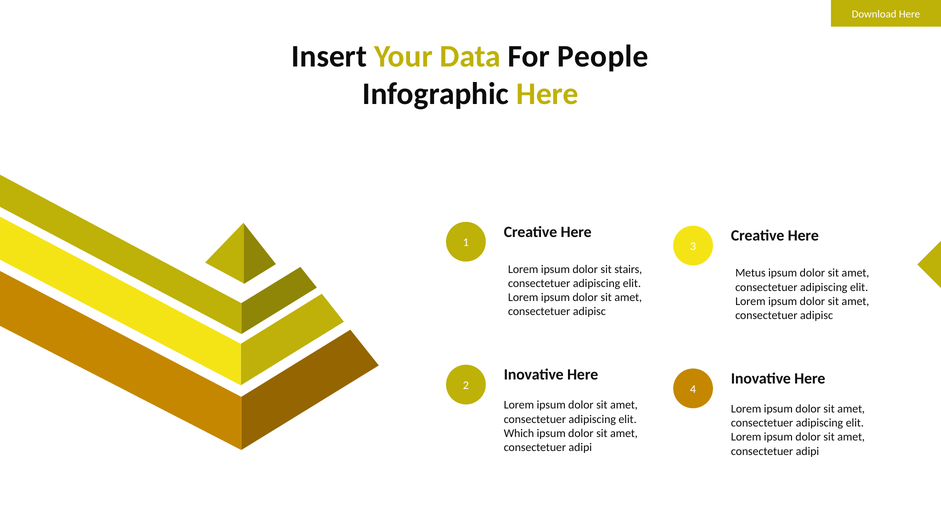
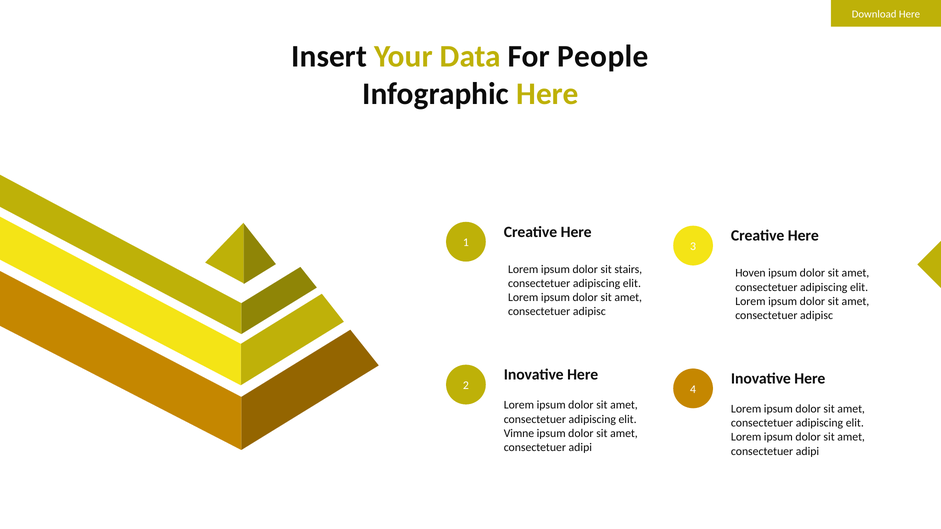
Metus: Metus -> Hoven
Which: Which -> Vimne
